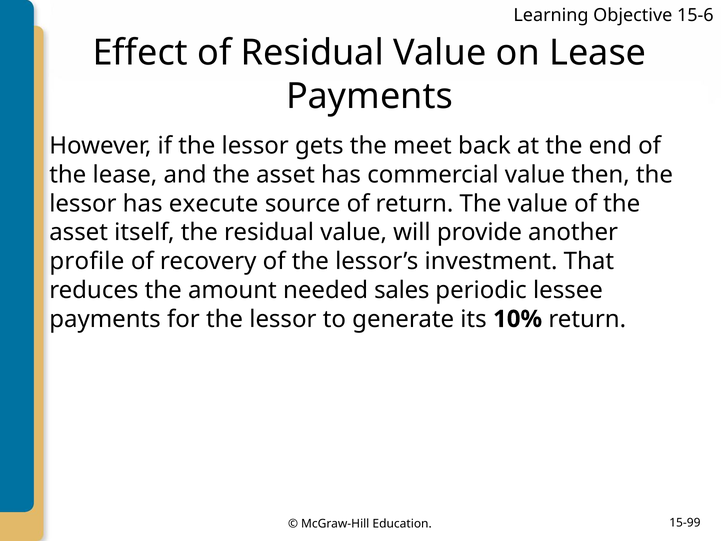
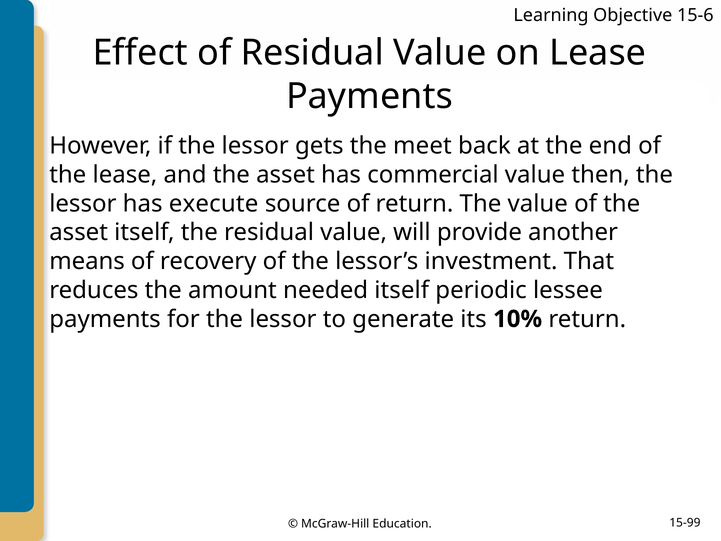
profile: profile -> means
needed sales: sales -> itself
